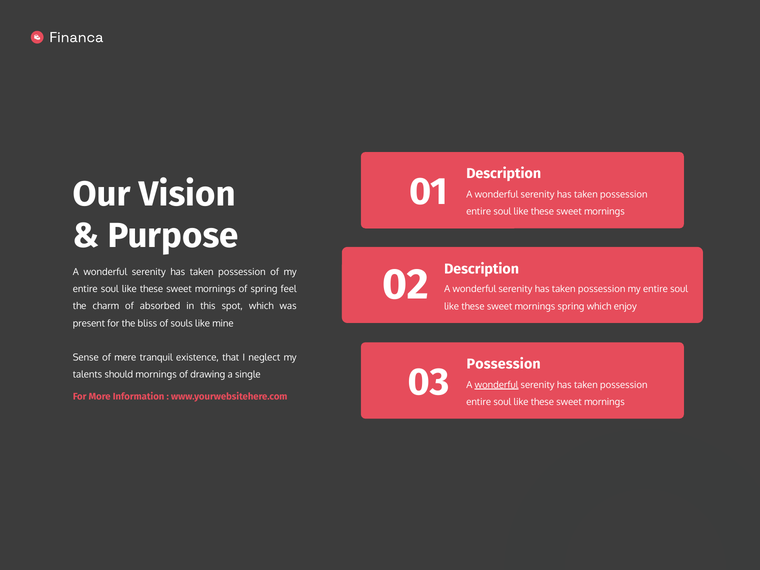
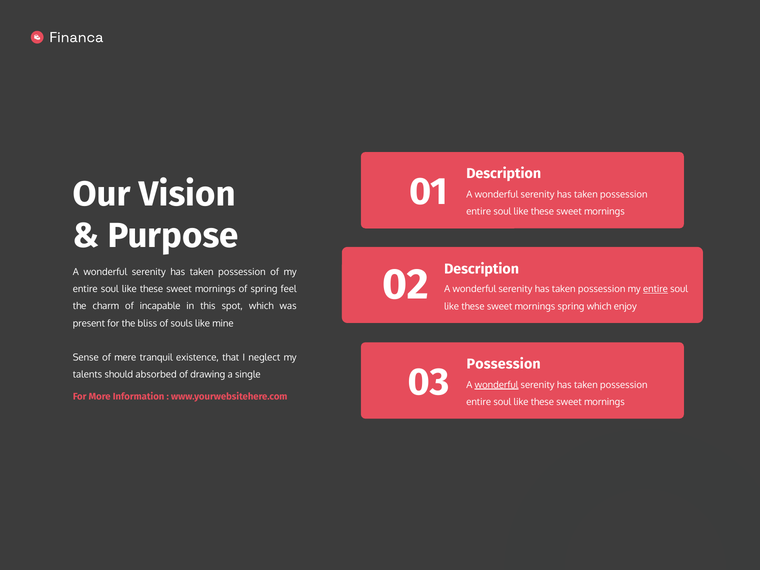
entire at (655, 289) underline: none -> present
absorbed: absorbed -> incapable
should mornings: mornings -> absorbed
